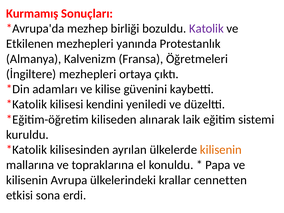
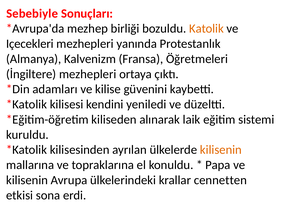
Kurmamış: Kurmamış -> Sebebiyle
Katolik colour: purple -> orange
Etkilenen: Etkilenen -> Içecekleri
